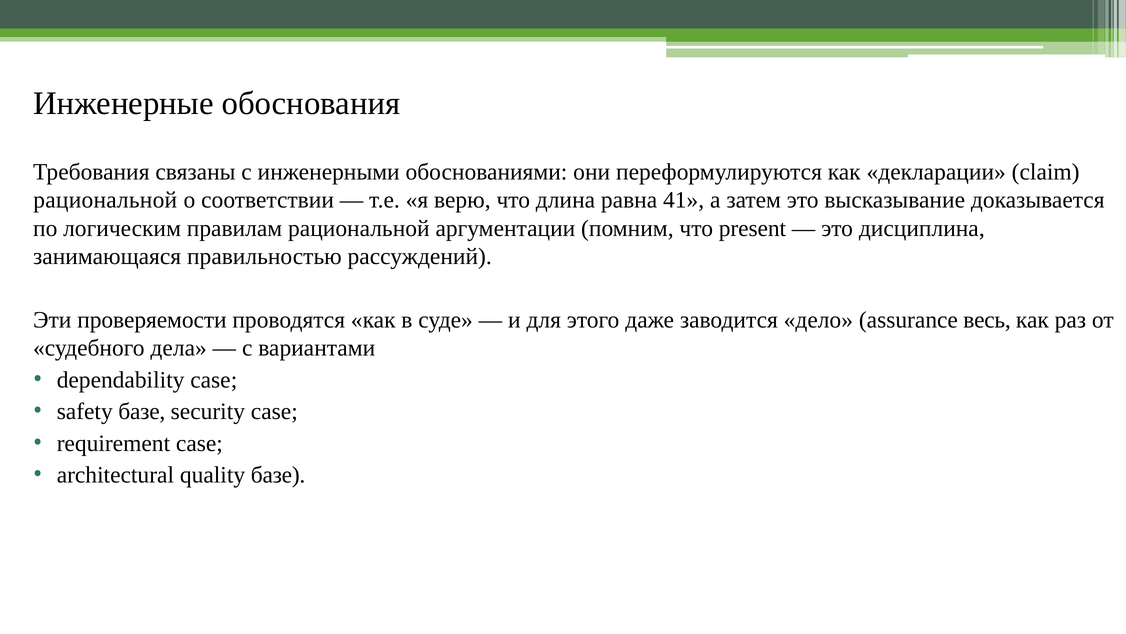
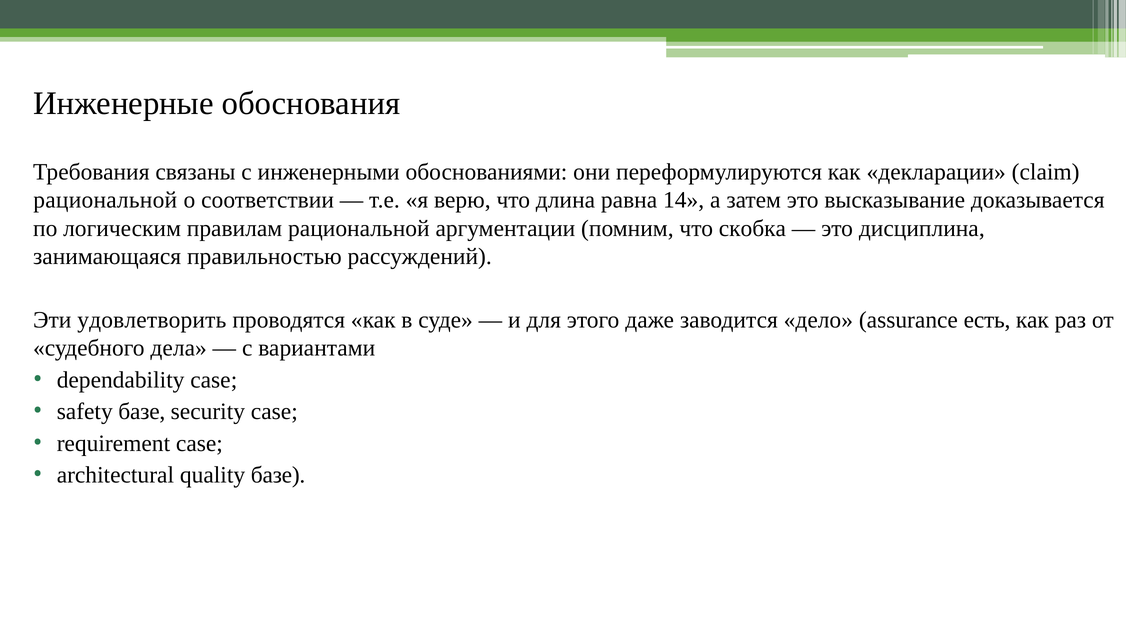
41: 41 -> 14
present: present -> скобка
проверяемости: проверяемости -> удовлетворить
весь: весь -> есть
